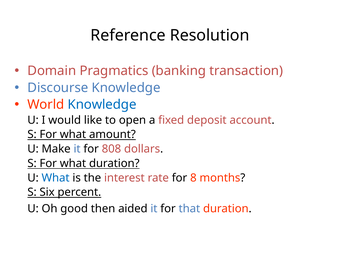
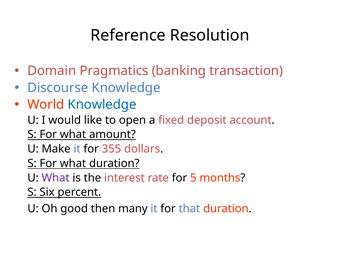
808: 808 -> 355
What at (56, 178) colour: blue -> purple
8: 8 -> 5
aided: aided -> many
